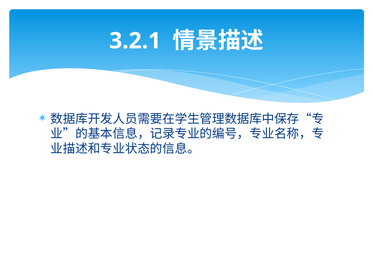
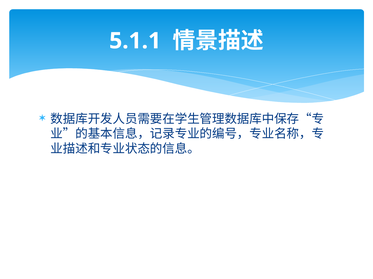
3.2.1: 3.2.1 -> 5.1.1
